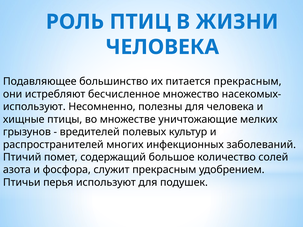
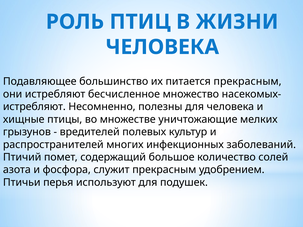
используют at (34, 107): используют -> истребляют
